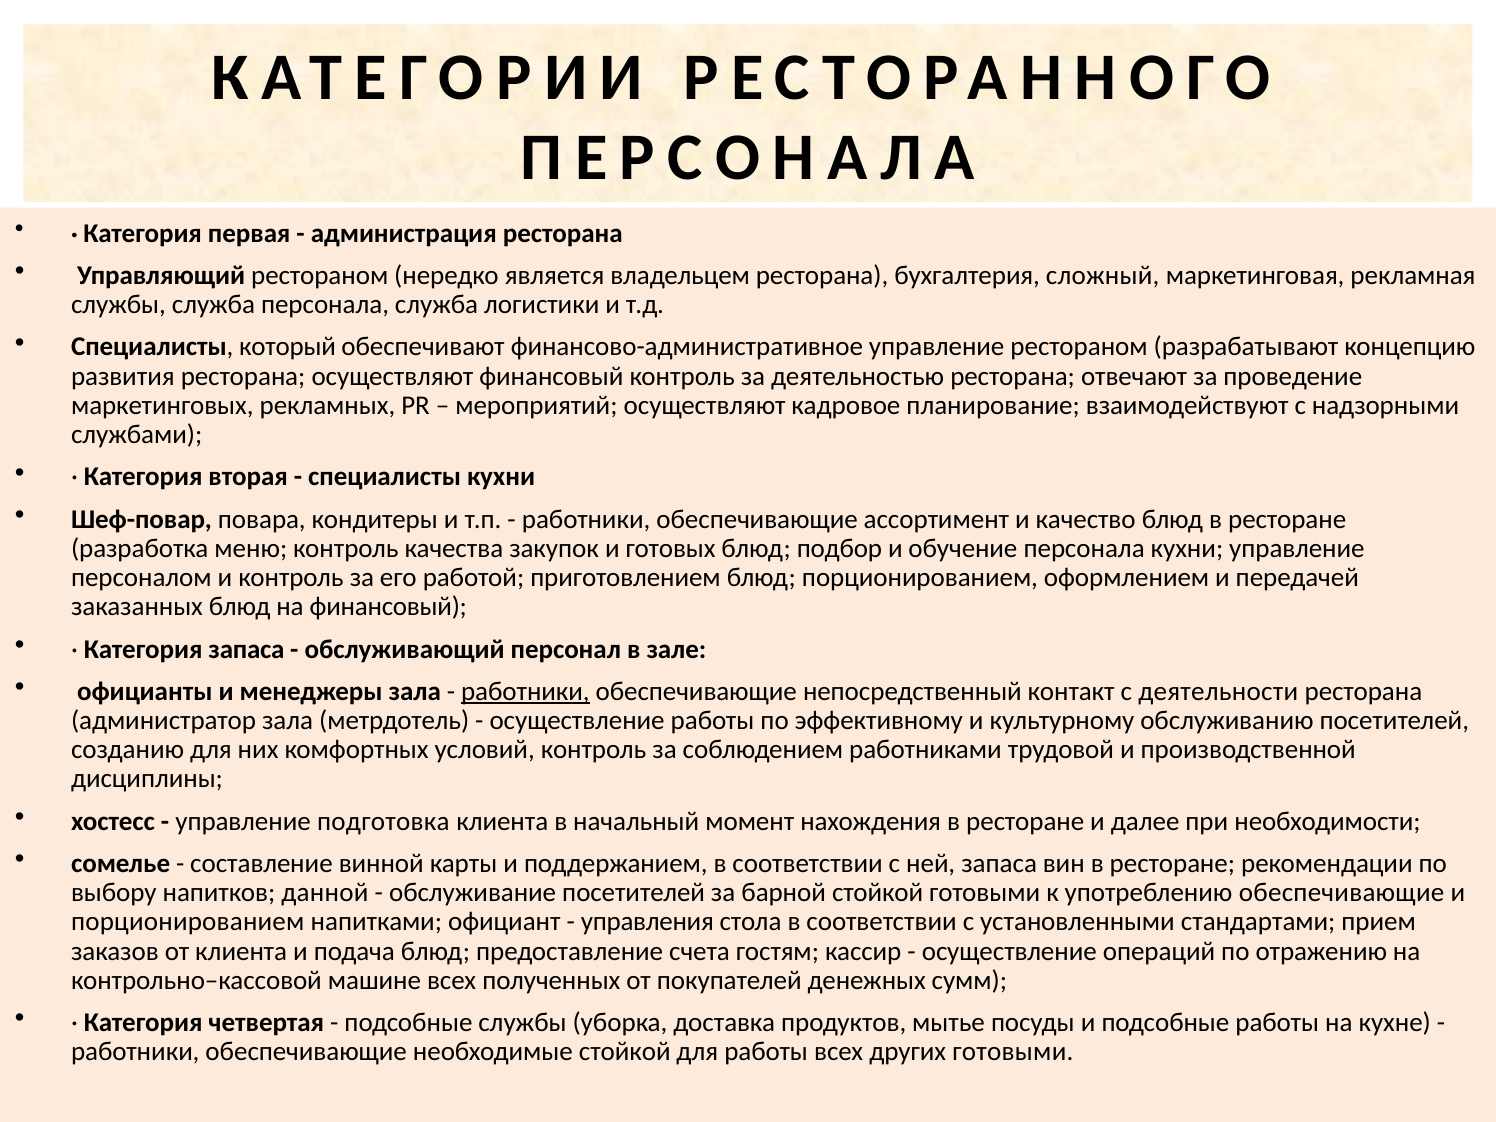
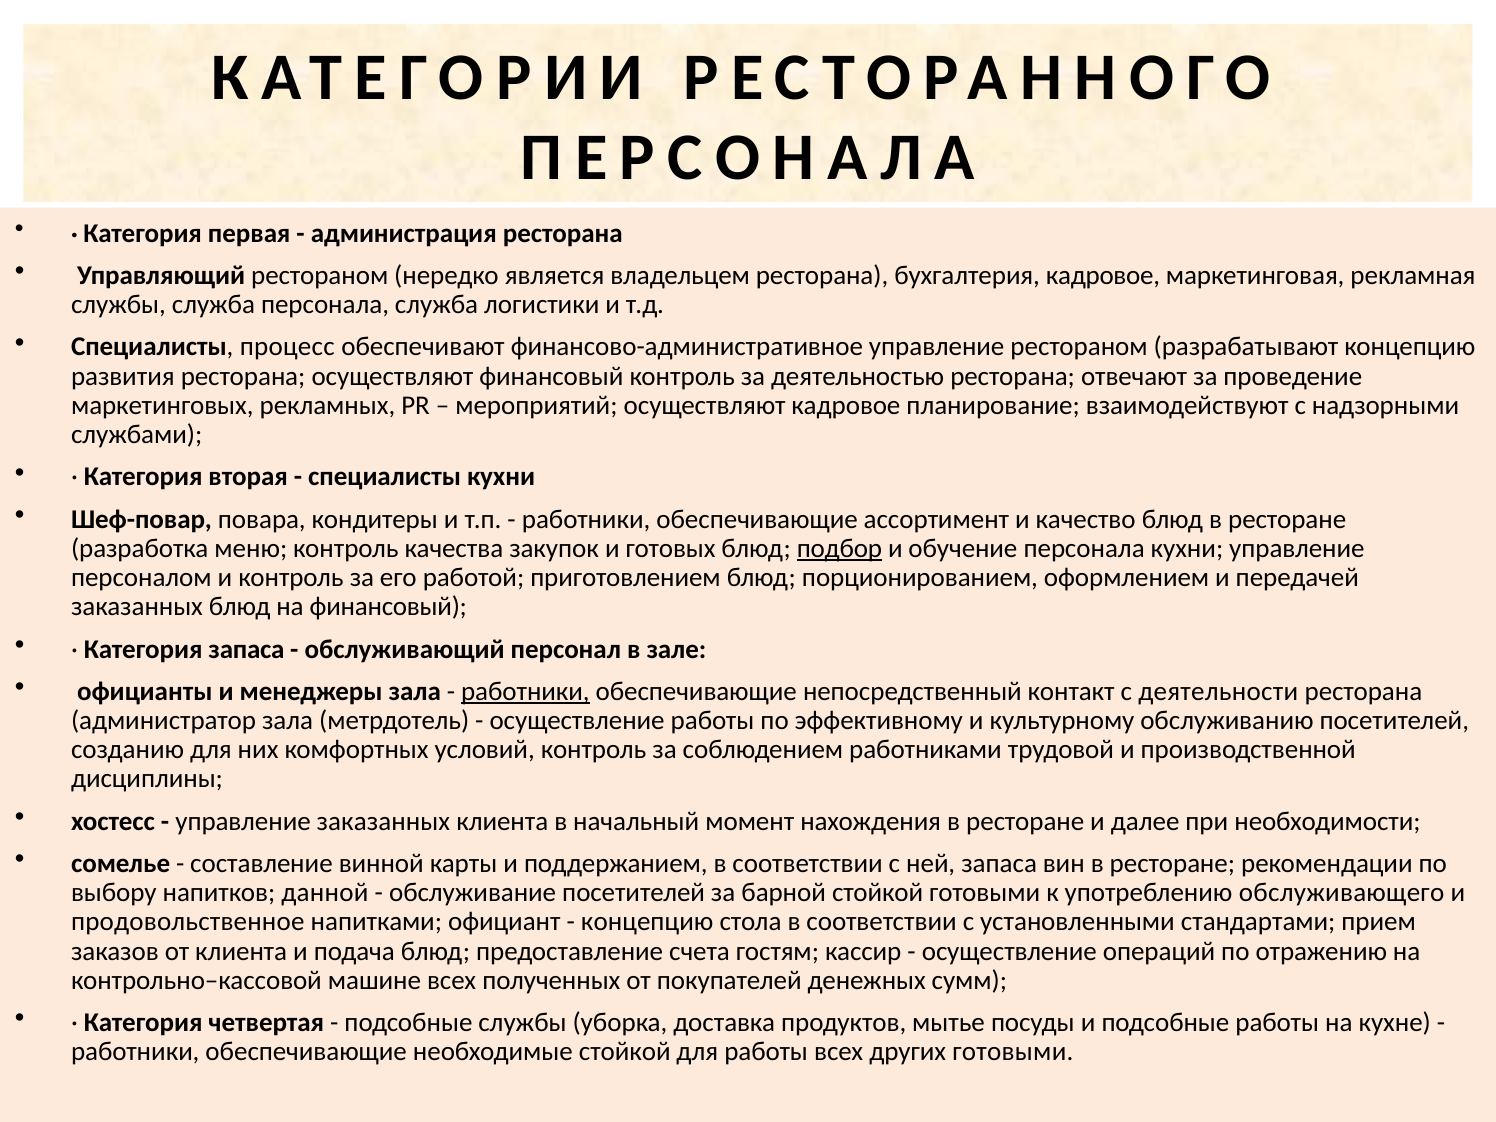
бухгалтерия сложный: сложный -> кадровое
который: который -> процесс
подбор underline: none -> present
управление подготовка: подготовка -> заказанных
употреблению обеспечивающие: обеспечивающие -> обслуживающего
порционированием at (188, 922): порционированием -> продовольственное
управления at (647, 922): управления -> концепцию
